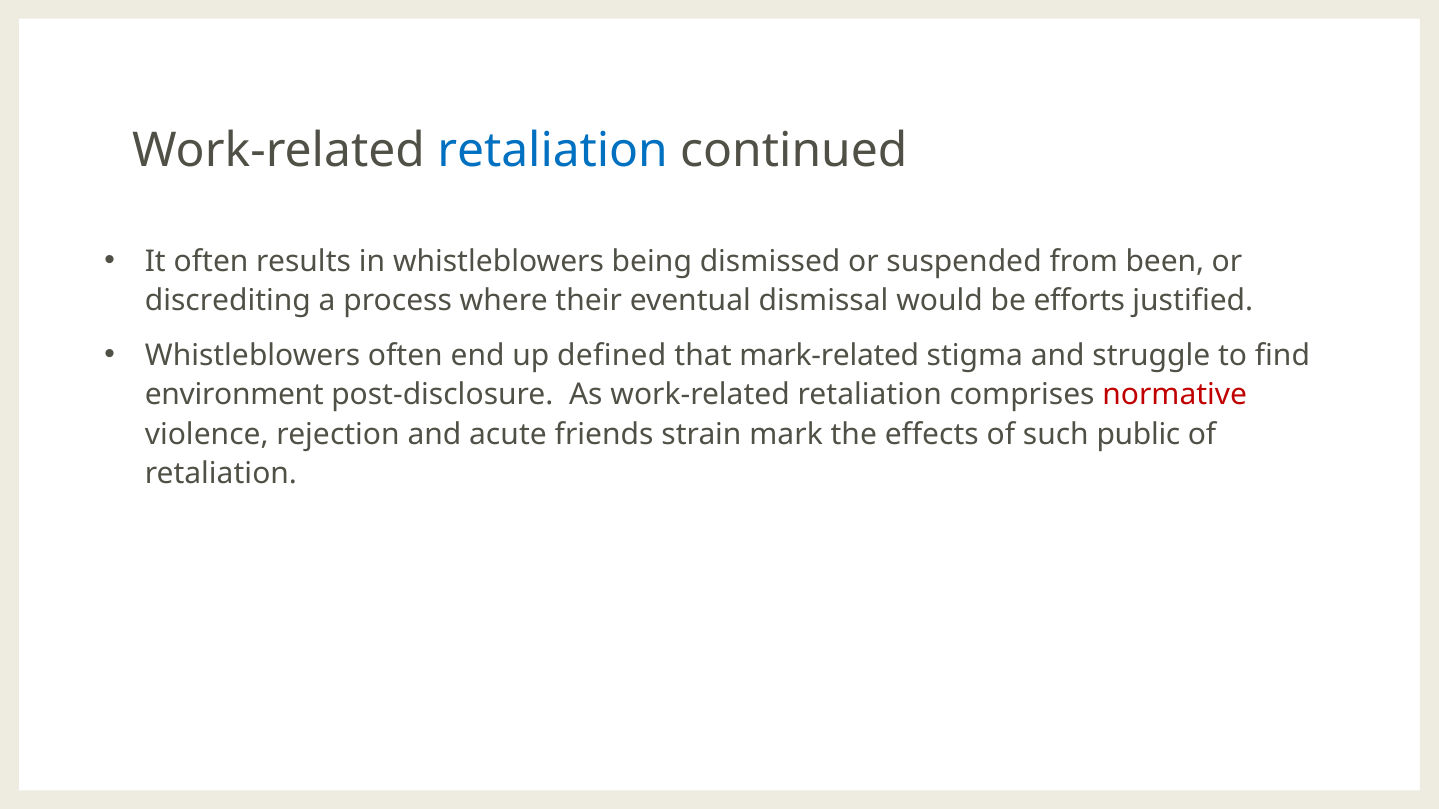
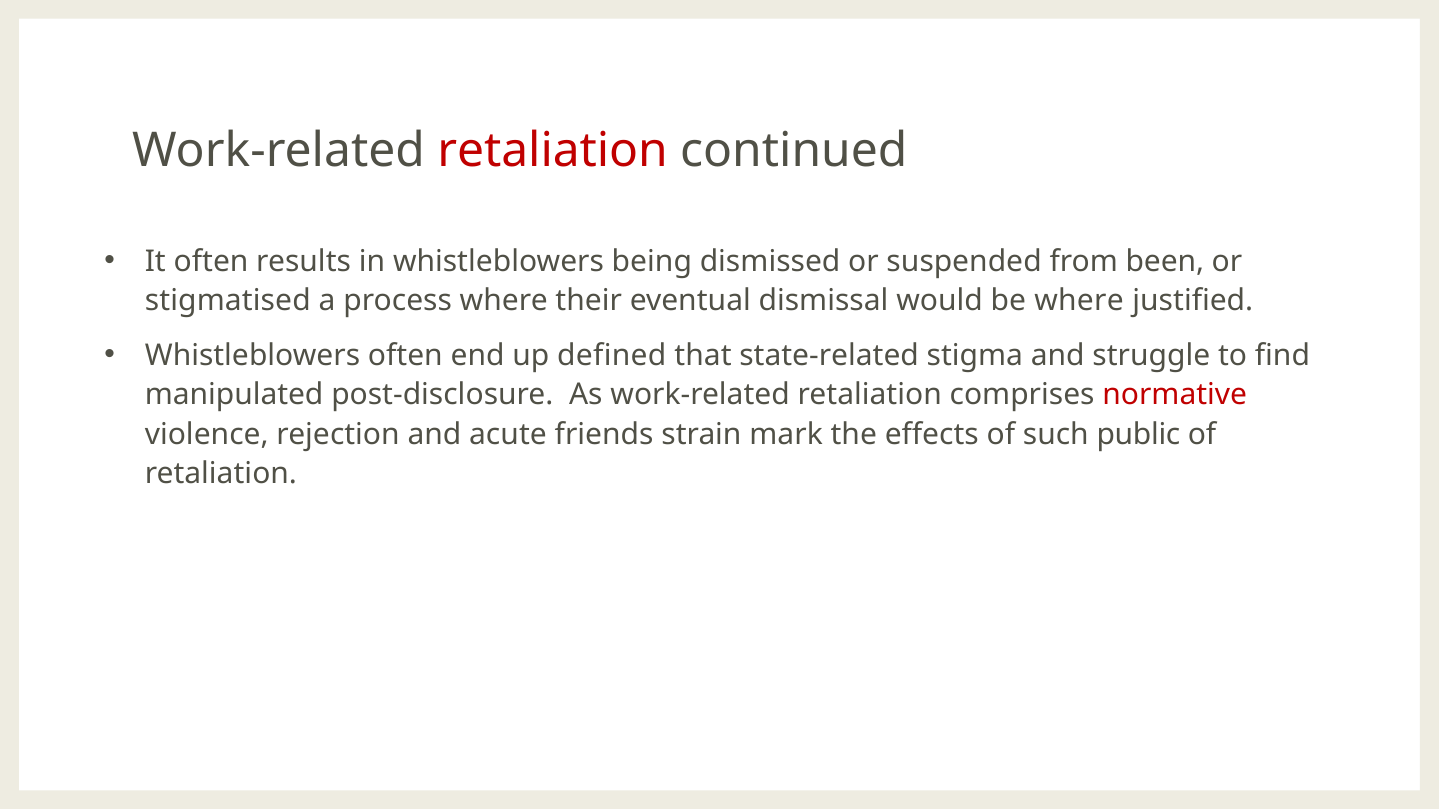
retaliation at (553, 150) colour: blue -> red
discrediting: discrediting -> stigmatised
be efforts: efforts -> where
mark-related: mark-related -> state-related
environment: environment -> manipulated
